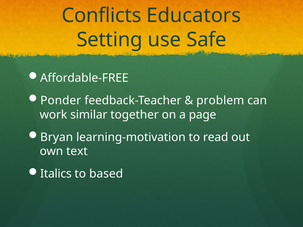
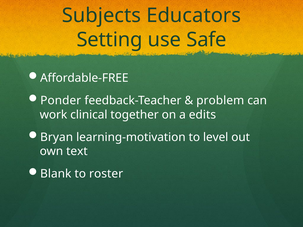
Conflicts: Conflicts -> Subjects
similar: similar -> clinical
page: page -> edits
read: read -> level
Italics: Italics -> Blank
based: based -> roster
